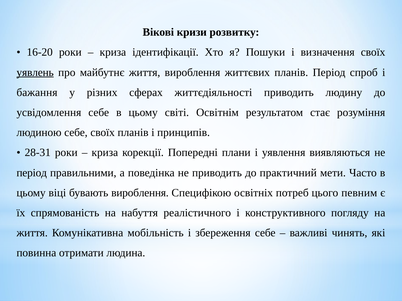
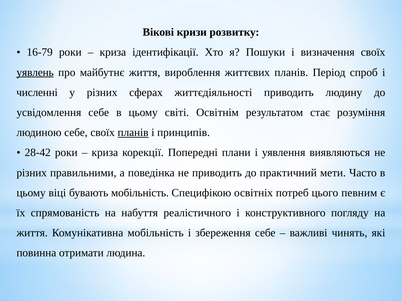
16-20: 16-20 -> 16-79
бажання: бажання -> численні
планів at (133, 133) underline: none -> present
28-31: 28-31 -> 28-42
період at (32, 173): період -> різних
бувають вироблення: вироблення -> мобільність
